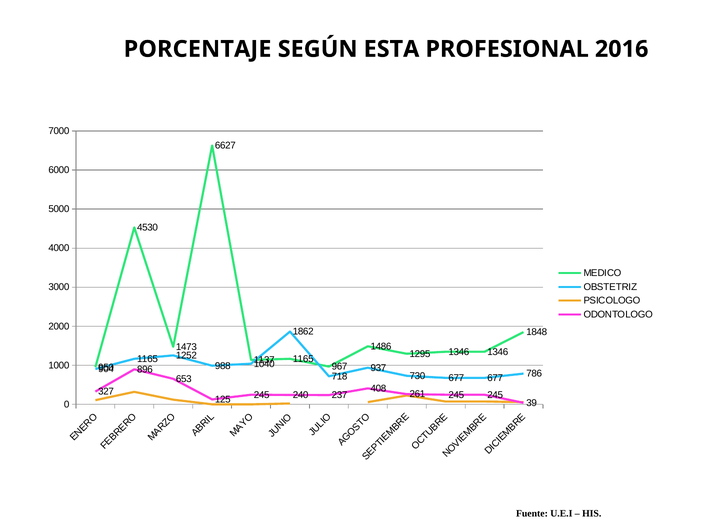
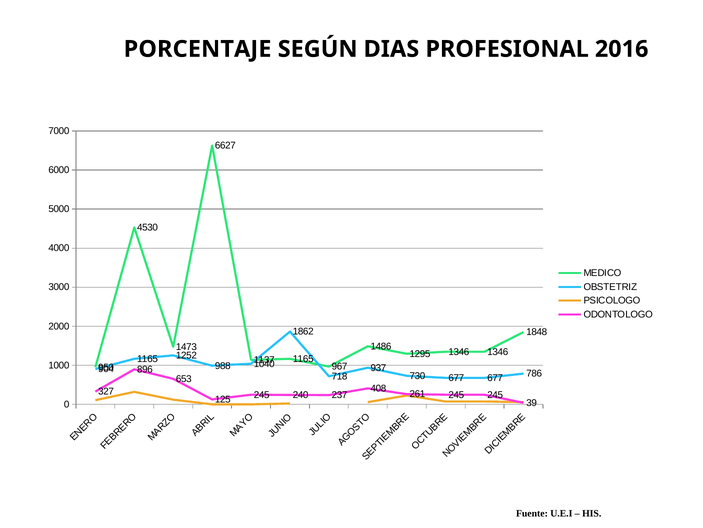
ESTA: ESTA -> DIAS
